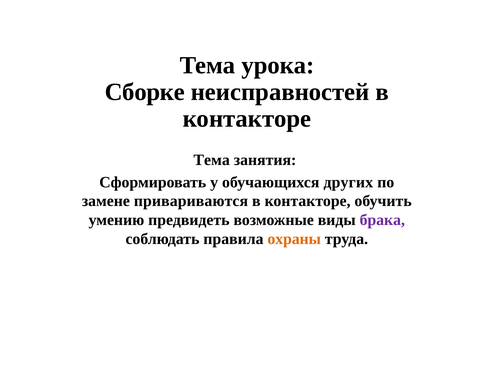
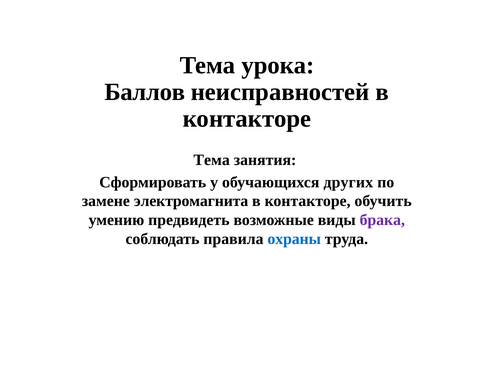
Сборке: Сборке -> Баллов
привариваются: привариваются -> электромагнита
охраны colour: orange -> blue
